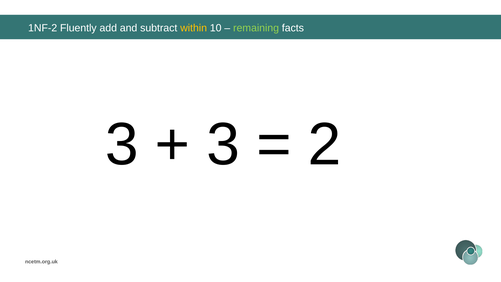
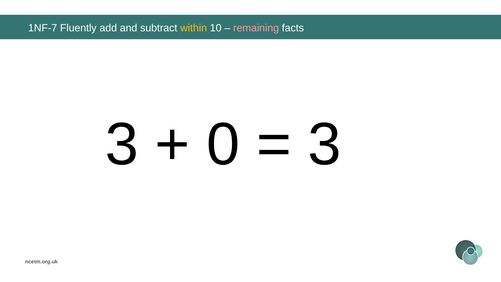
1NF-2: 1NF-2 -> 1NF-7
remaining colour: light green -> pink
3 at (223, 145): 3 -> 0
2 at (325, 145): 2 -> 3
